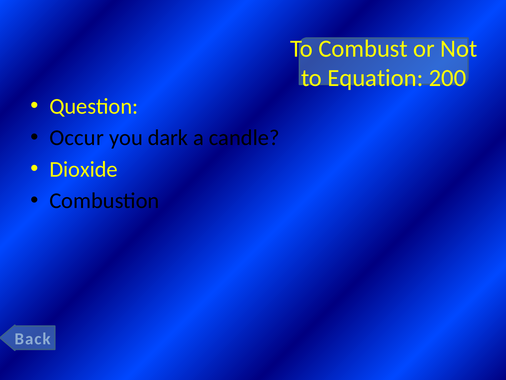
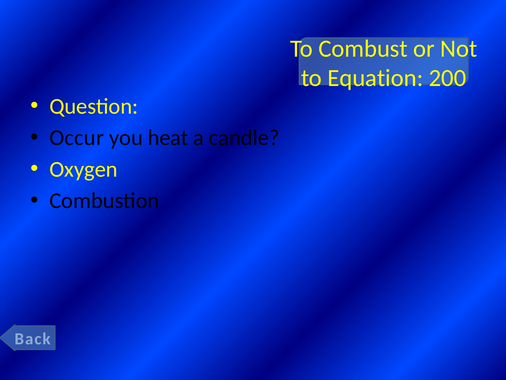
dark: dark -> heat
Dioxide: Dioxide -> Oxygen
